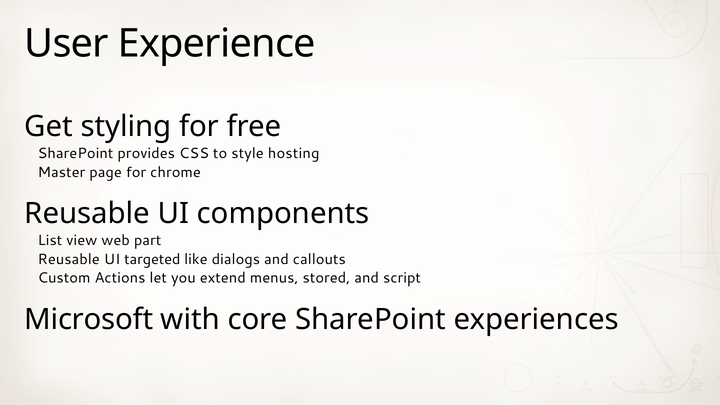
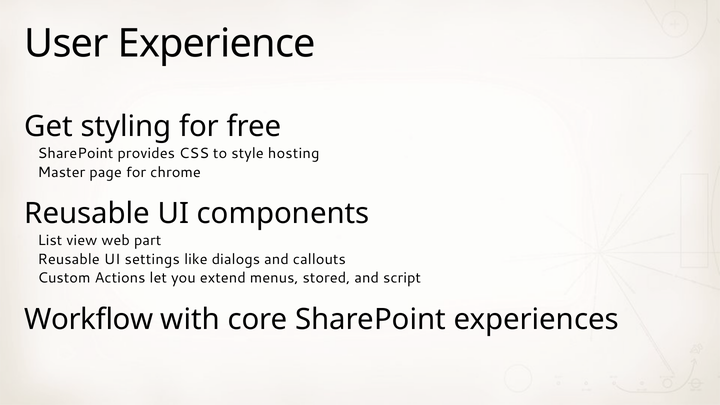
targeted: targeted -> settings
Microsoft: Microsoft -> Workflow
